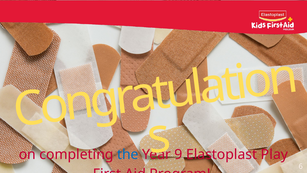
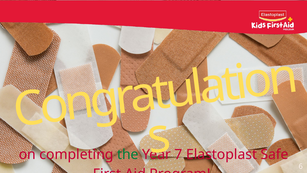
the colour: blue -> green
9 at (178, 154): 9 -> 7
Play: Play -> Safe
